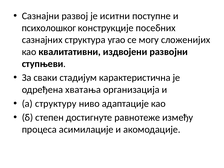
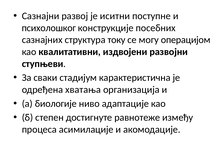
угао: угао -> току
сложенијих: сложенијих -> операцијом
структуру: структуру -> биологије
